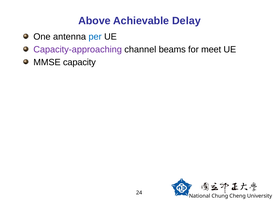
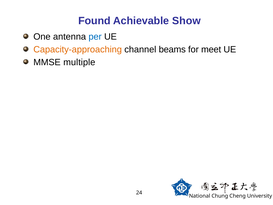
Above: Above -> Found
Delay: Delay -> Show
Capacity-approaching colour: purple -> orange
capacity: capacity -> multiple
